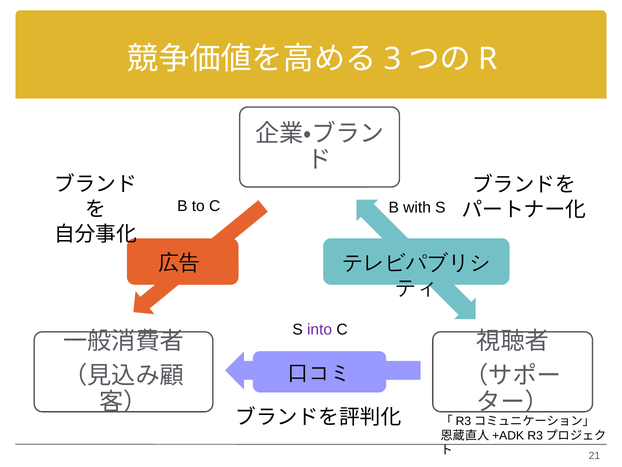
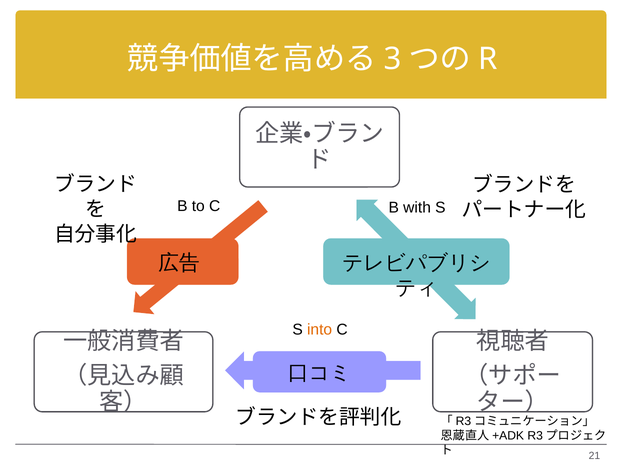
into colour: purple -> orange
